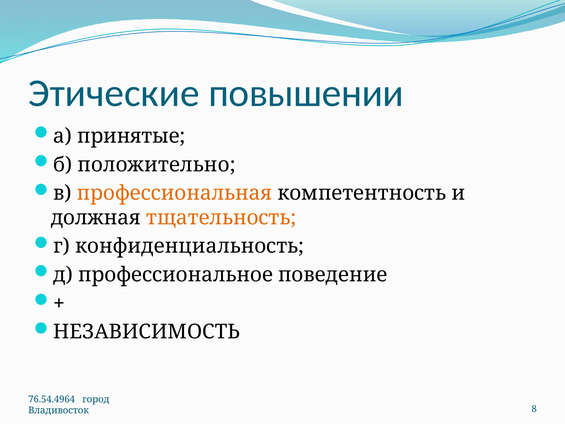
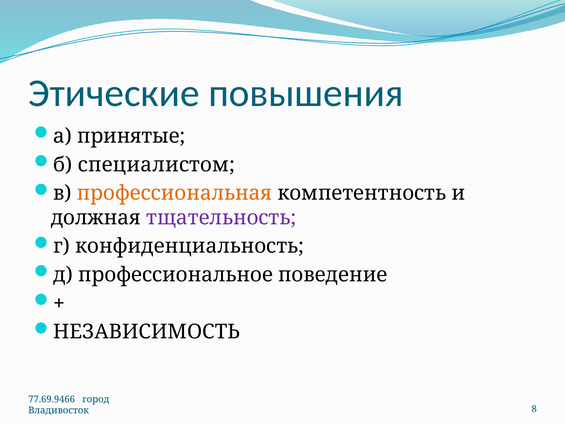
повышении: повышении -> повышения
положительно: положительно -> специалистом
тщательность colour: orange -> purple
76.54.4964: 76.54.4964 -> 77.69.9466
